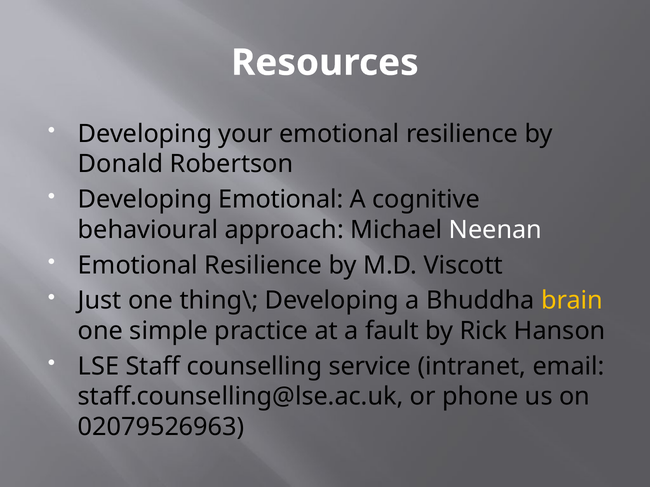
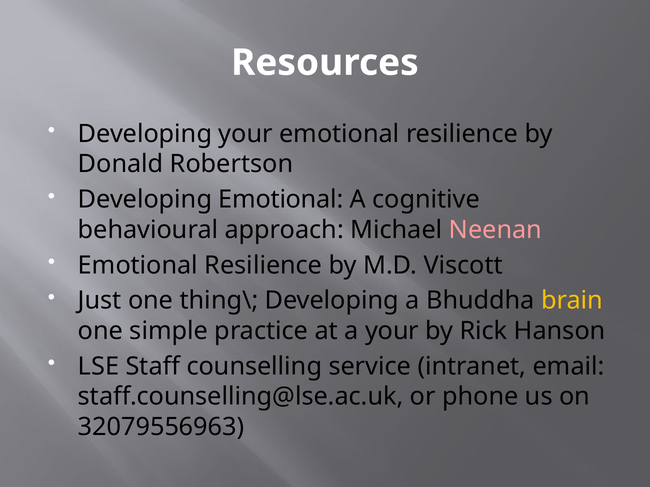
Neenan colour: white -> pink
a fault: fault -> your
02079526963: 02079526963 -> 32079556963
